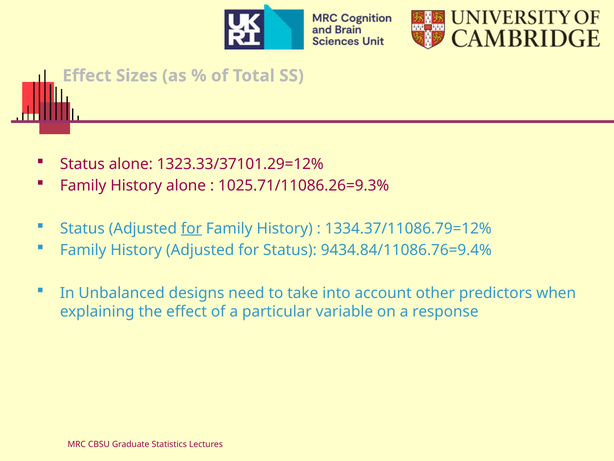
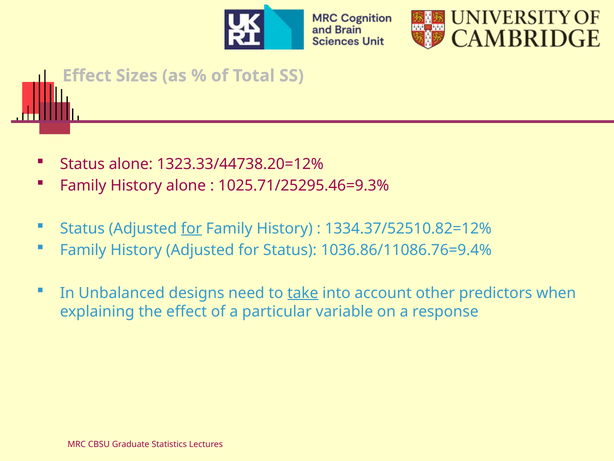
1323.33/37101.29=12%: 1323.33/37101.29=12% -> 1323.33/44738.20=12%
1025.71/11086.26=9.3%: 1025.71/11086.26=9.3% -> 1025.71/25295.46=9.3%
1334.37/11086.79=12%: 1334.37/11086.79=12% -> 1334.37/52510.82=12%
9434.84/11086.76=9.4%: 9434.84/11086.76=9.4% -> 1036.86/11086.76=9.4%
take underline: none -> present
